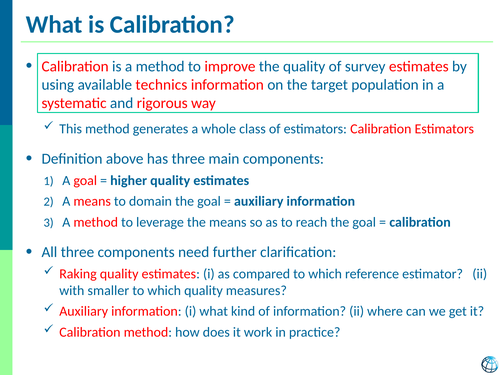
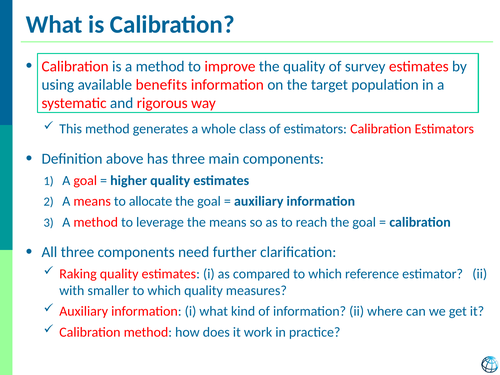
technics: technics -> benefits
domain: domain -> allocate
